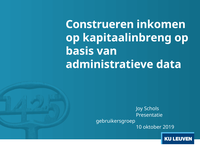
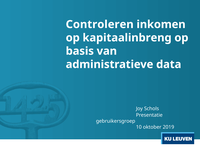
Construeren: Construeren -> Controleren
